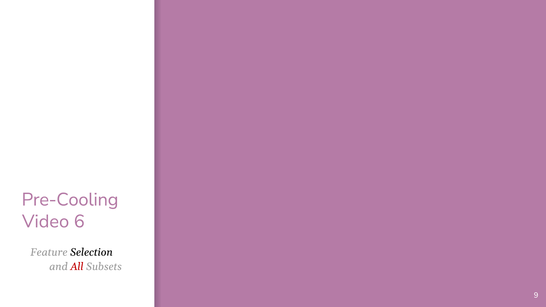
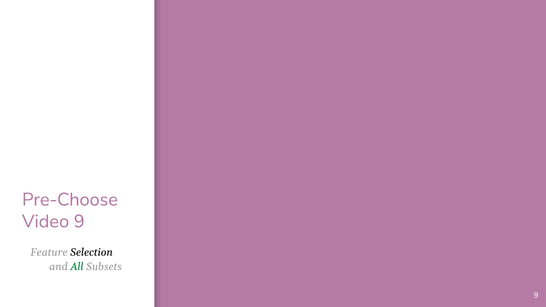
Pre-Cooling: Pre-Cooling -> Pre-Choose
Video 6: 6 -> 9
All colour: red -> green
